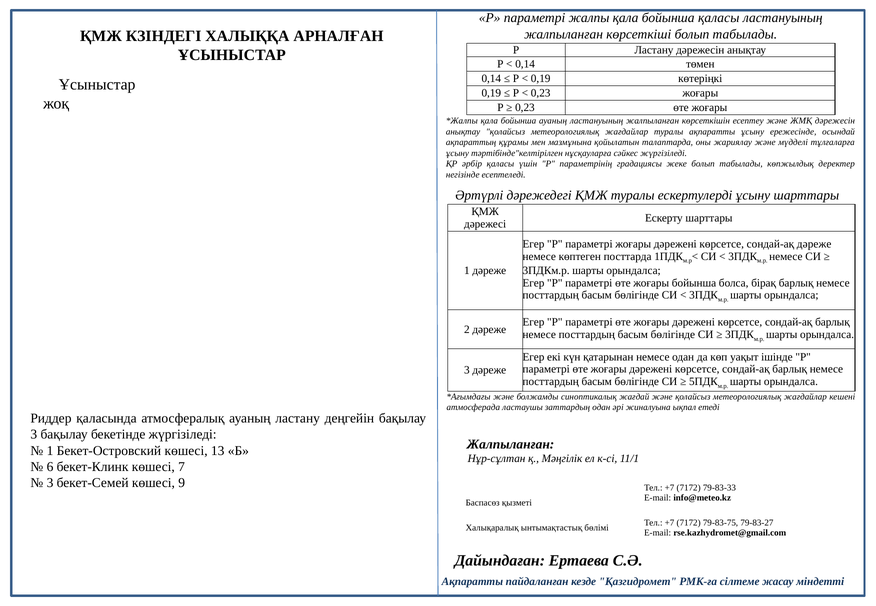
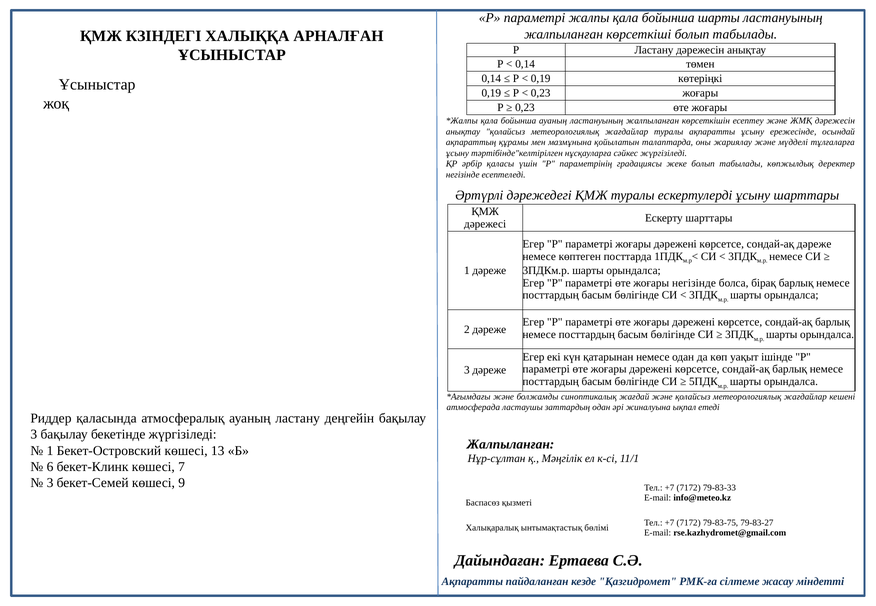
бойынша қаласы: қаласы -> шарты
жоғары бойынша: бойынша -> негізінде
